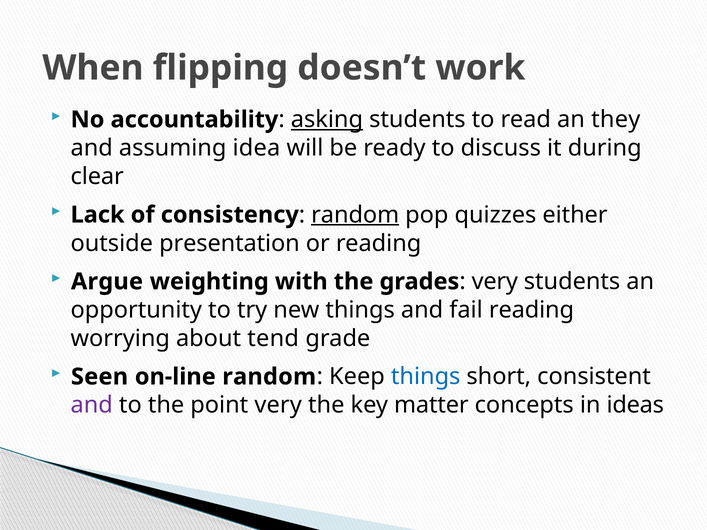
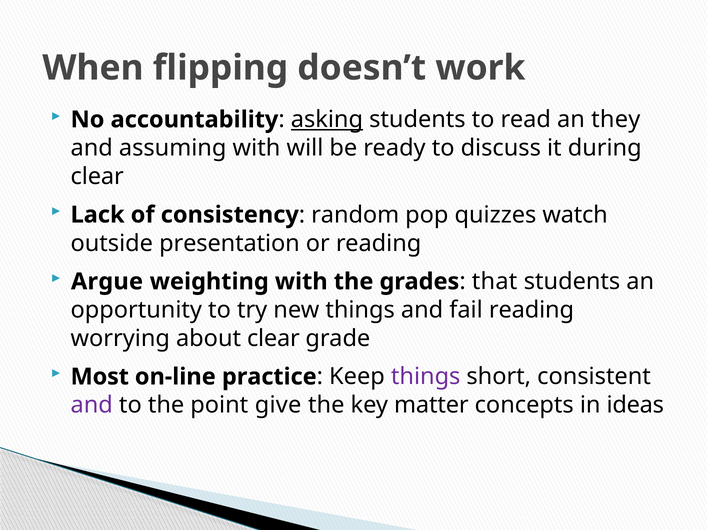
assuming idea: idea -> with
random at (355, 215) underline: present -> none
either: either -> watch
very at (495, 282): very -> that
about tend: tend -> clear
Seen: Seen -> Most
on-line random: random -> practice
things at (426, 377) colour: blue -> purple
point very: very -> give
